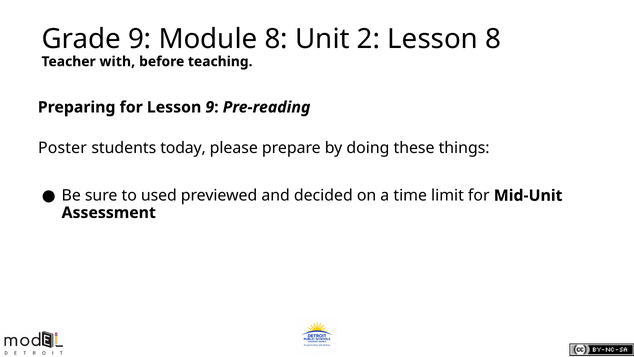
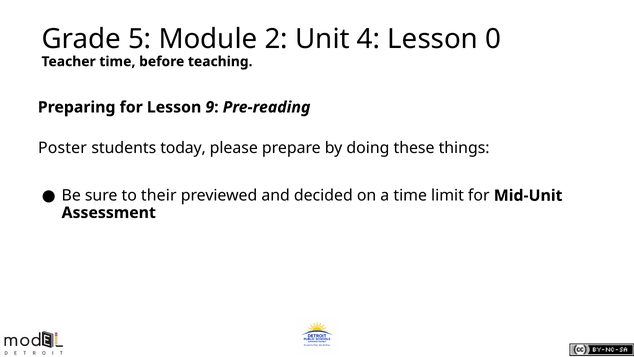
Grade 9: 9 -> 5
Module 8: 8 -> 2
2: 2 -> 4
Lesson 8: 8 -> 0
Teacher with: with -> time
used: used -> their
